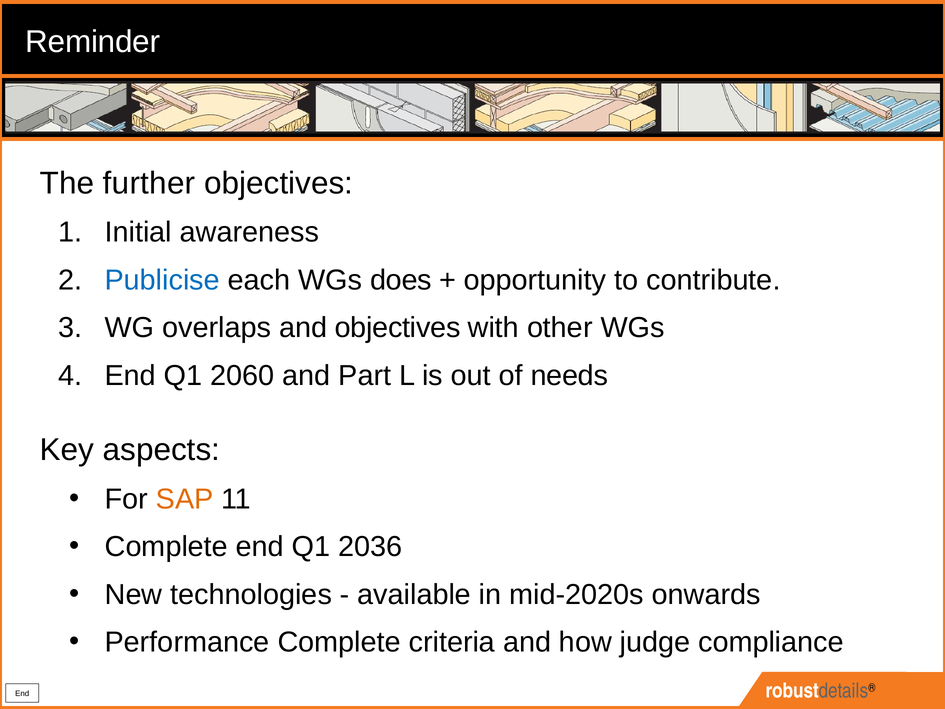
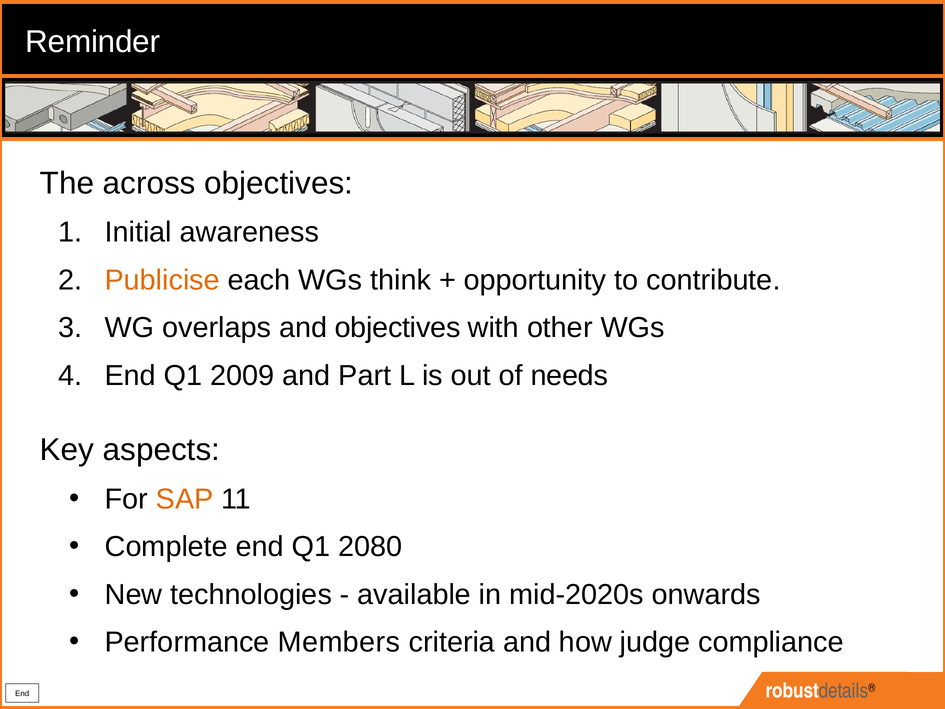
further: further -> across
Publicise colour: blue -> orange
does: does -> think
2060: 2060 -> 2009
2036: 2036 -> 2080
Performance Complete: Complete -> Members
